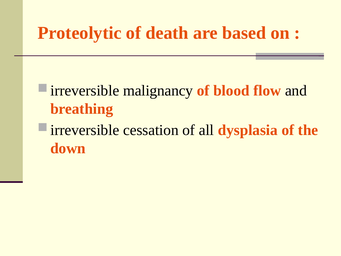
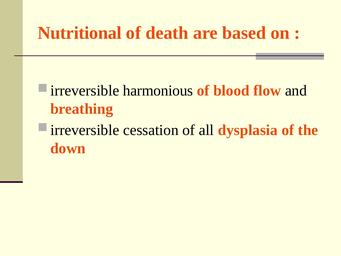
Proteolytic: Proteolytic -> Nutritional
malignancy: malignancy -> harmonious
